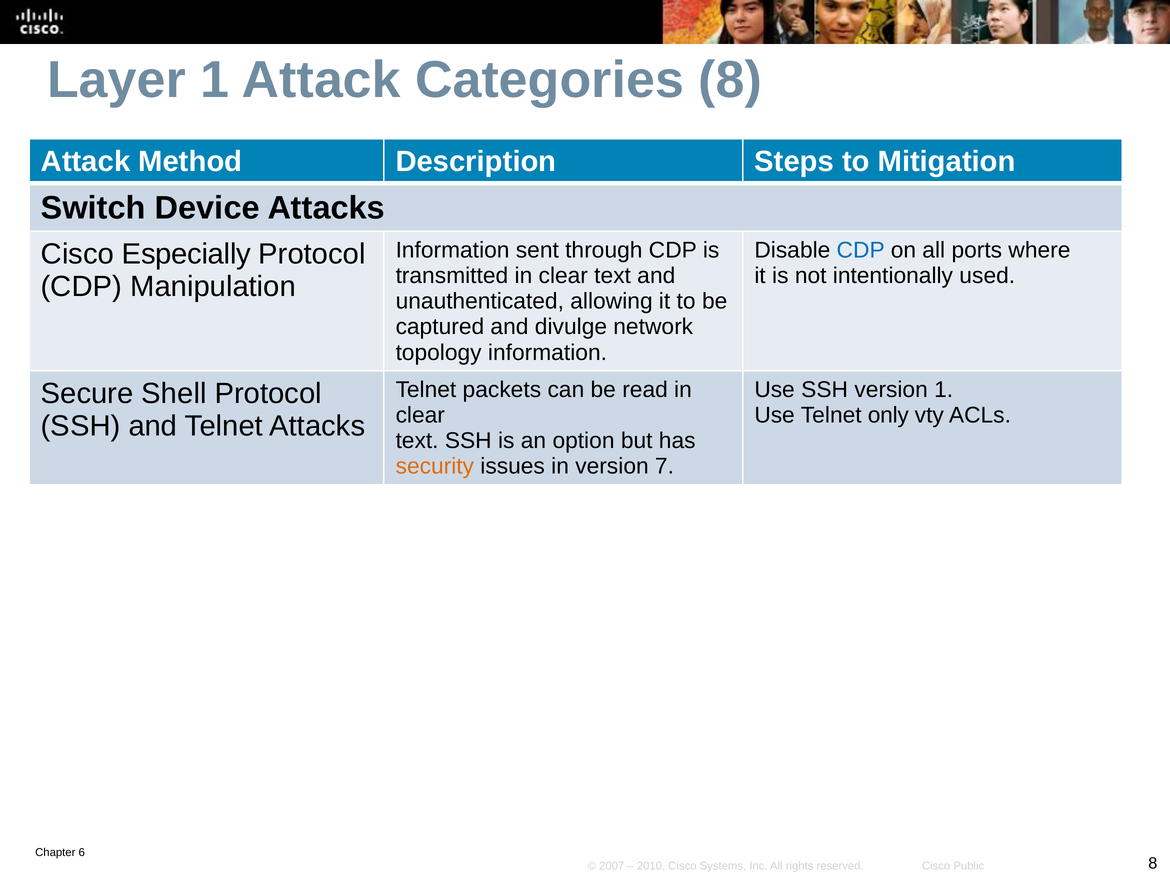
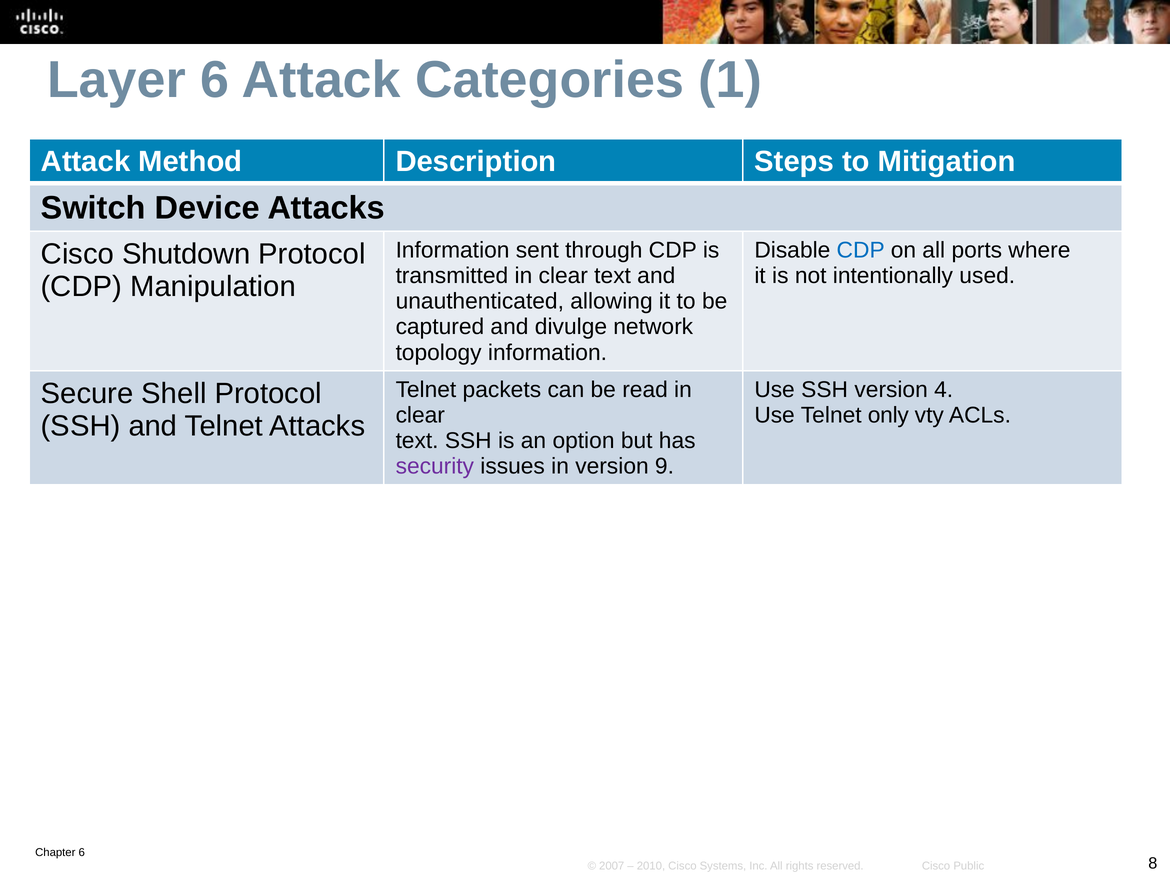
Layer 1: 1 -> 6
Categories 8: 8 -> 1
Especially: Especially -> Shutdown
version 1: 1 -> 4
security colour: orange -> purple
7: 7 -> 9
